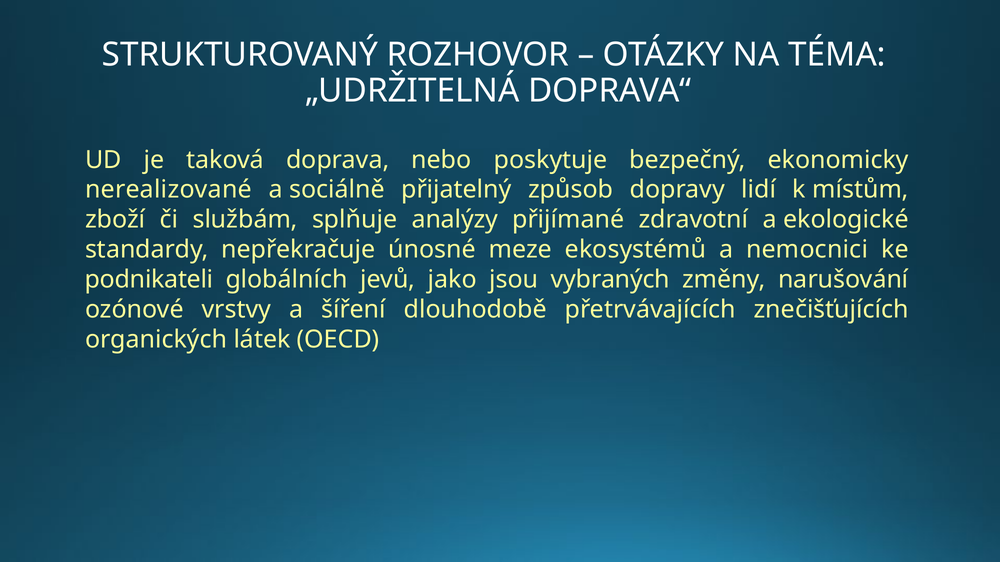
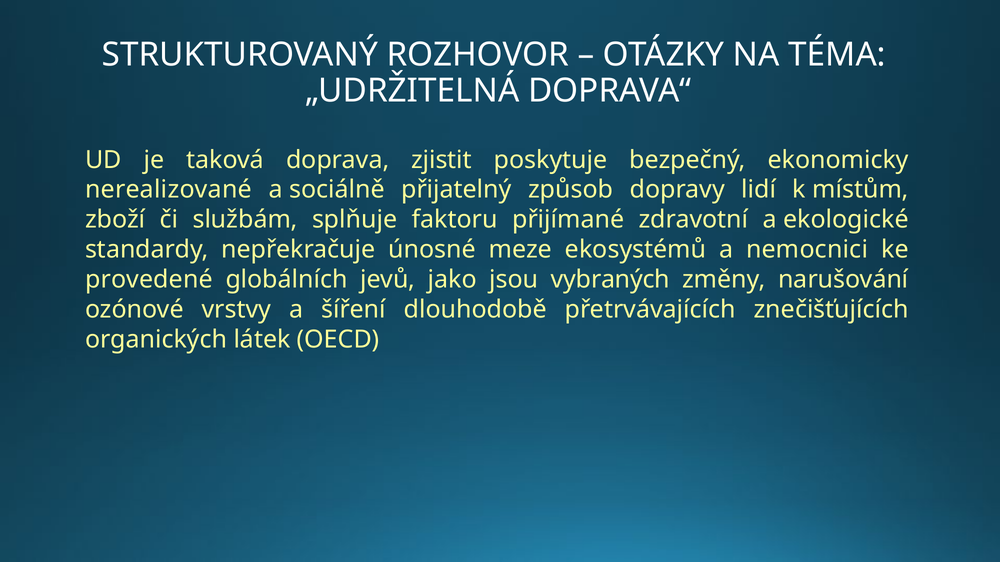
nebo: nebo -> zjistit
analýzy: analýzy -> faktoru
podnikateli: podnikateli -> provedené
